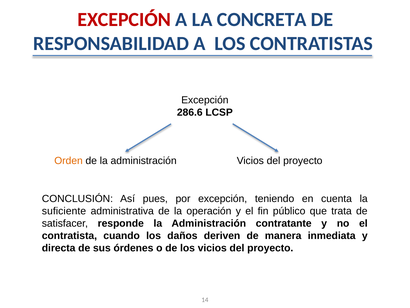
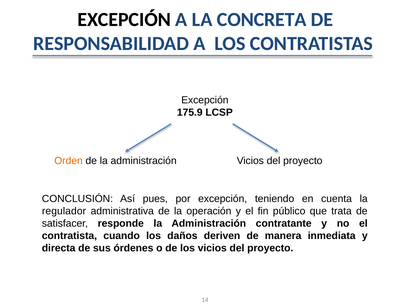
EXCEPCIÓN at (124, 20) colour: red -> black
286.6: 286.6 -> 175.9
suficiente: suficiente -> regulador
